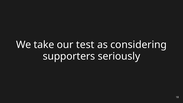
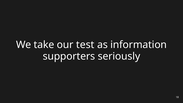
considering: considering -> information
